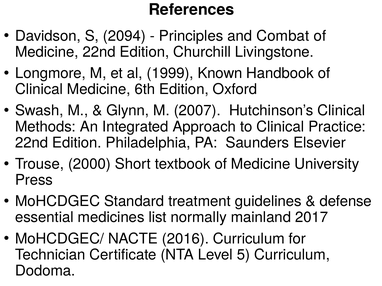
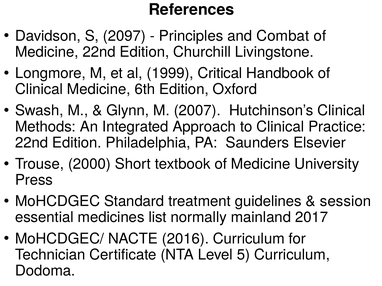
2094: 2094 -> 2097
Known: Known -> Critical
defense: defense -> session
